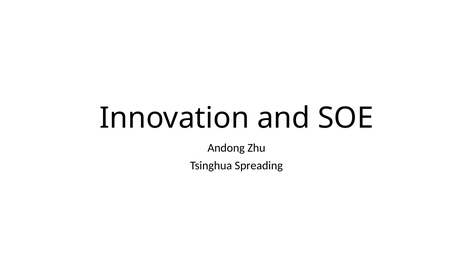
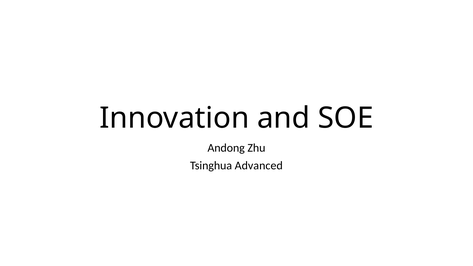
Spreading: Spreading -> Advanced
